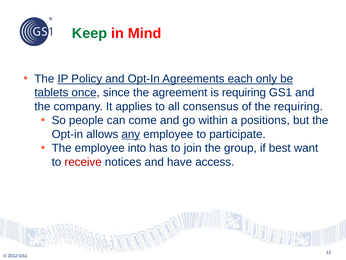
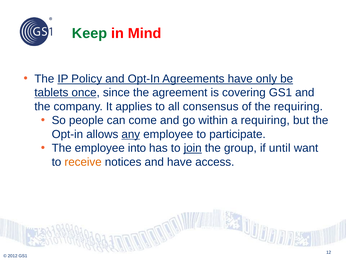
Agreements each: each -> have
is requiring: requiring -> covering
a positions: positions -> requiring
join underline: none -> present
best: best -> until
receive colour: red -> orange
